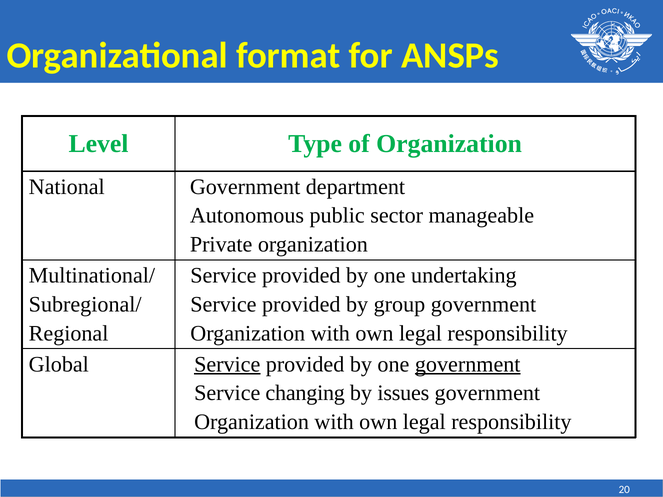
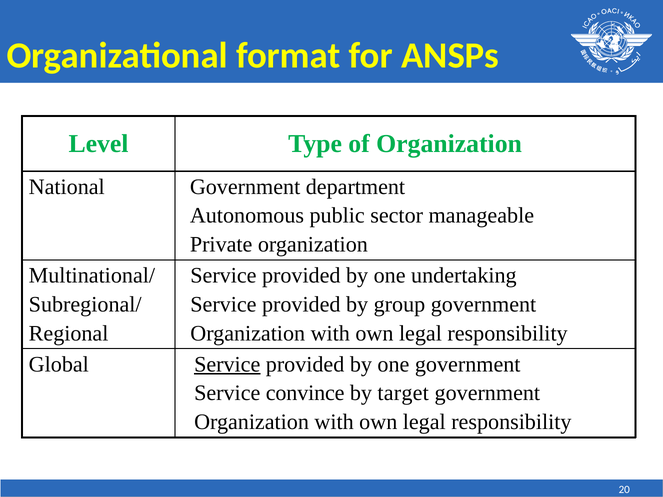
government at (468, 365) underline: present -> none
changing: changing -> convince
issues: issues -> target
